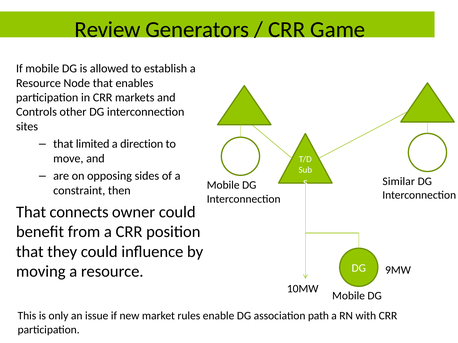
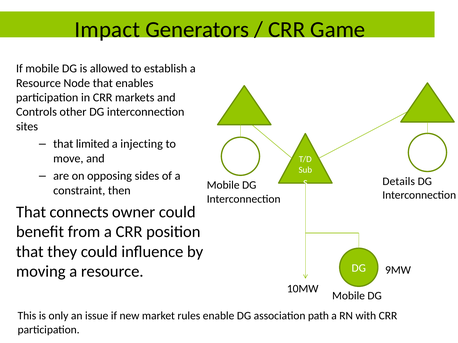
Review: Review -> Impact
direction: direction -> injecting
Similar: Similar -> Details
